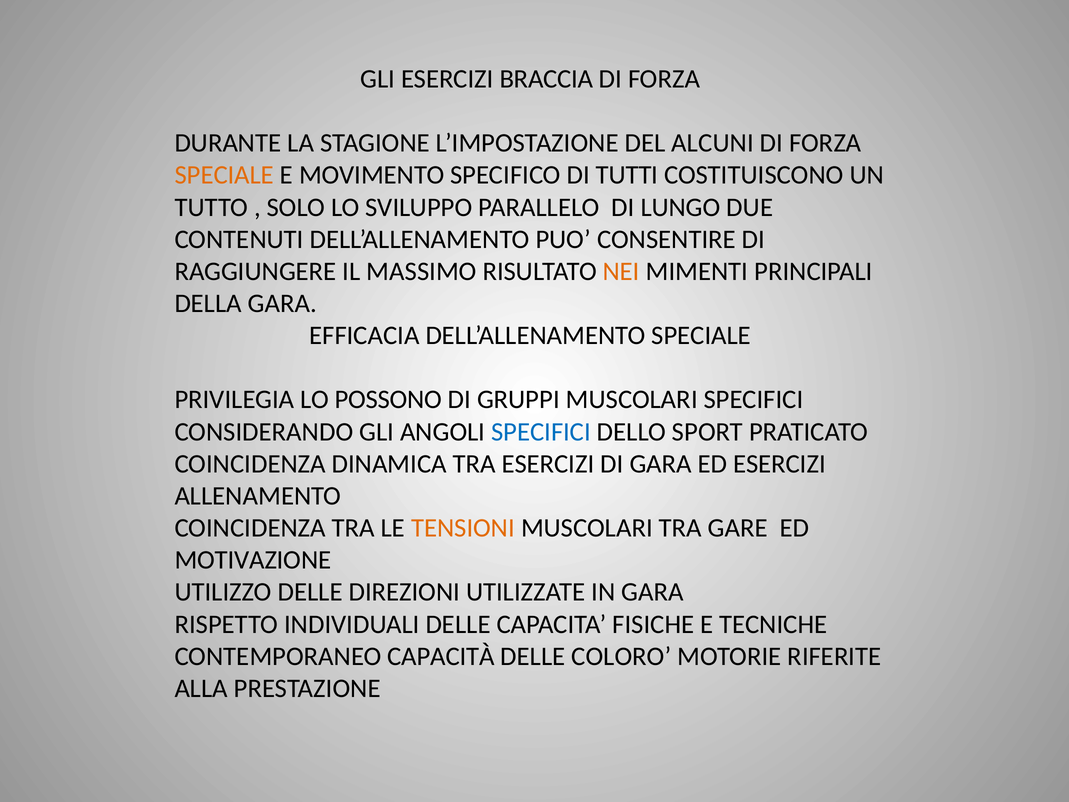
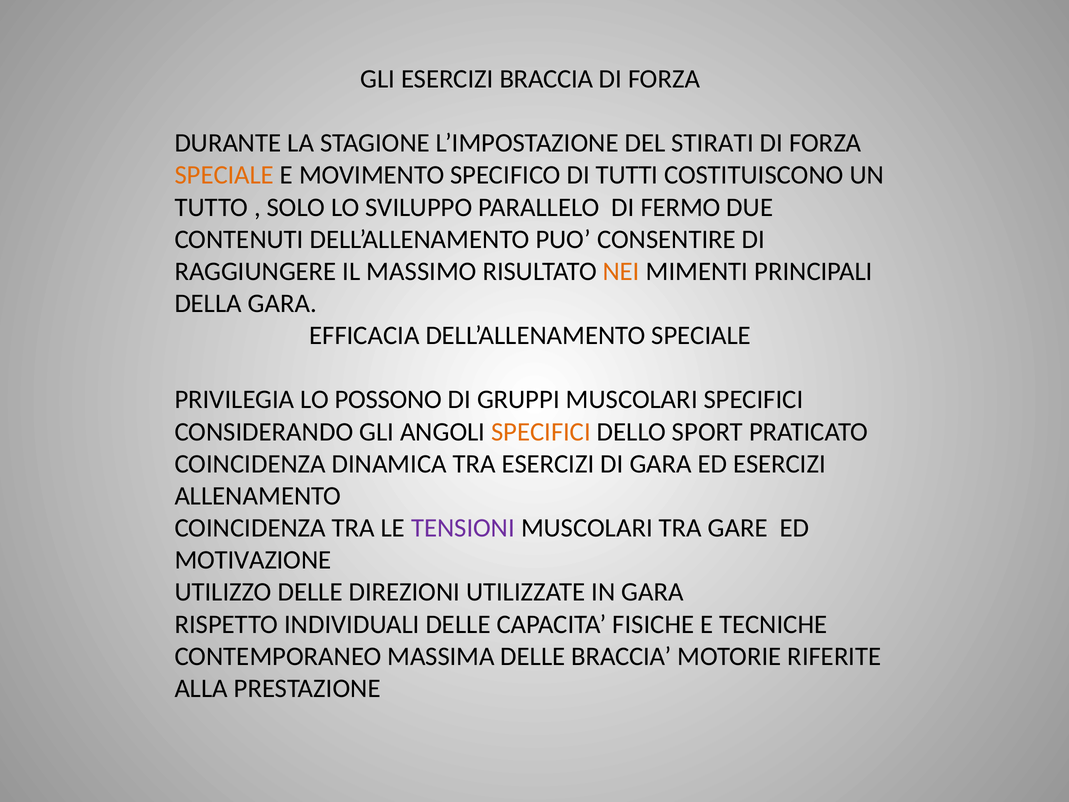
ALCUNI: ALCUNI -> STIRATI
LUNGO: LUNGO -> FERMO
SPECIFICI at (541, 432) colour: blue -> orange
TENSIONI colour: orange -> purple
CAPACITÀ: CAPACITÀ -> MASSIMA
DELLE COLORO: COLORO -> BRACCIA
